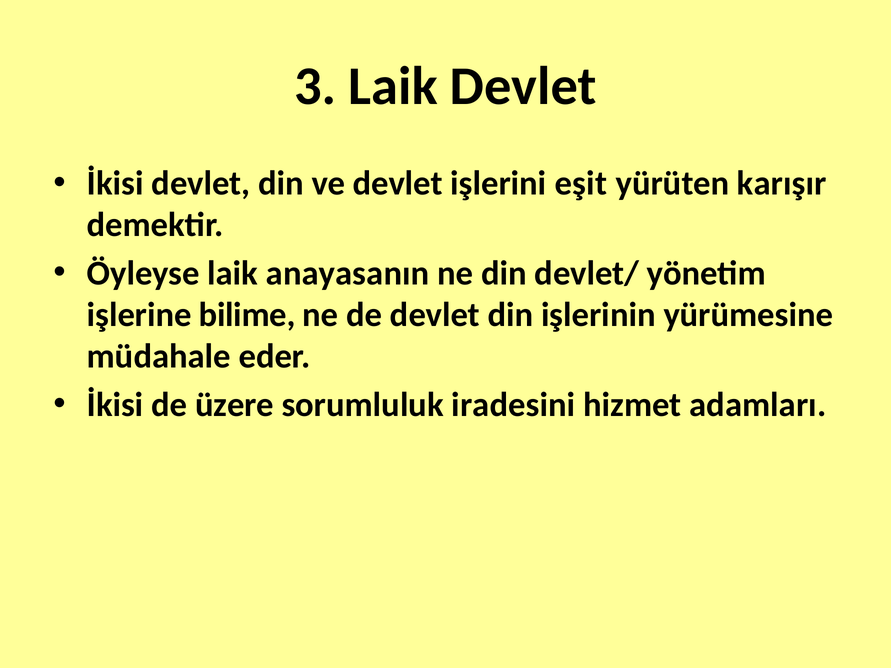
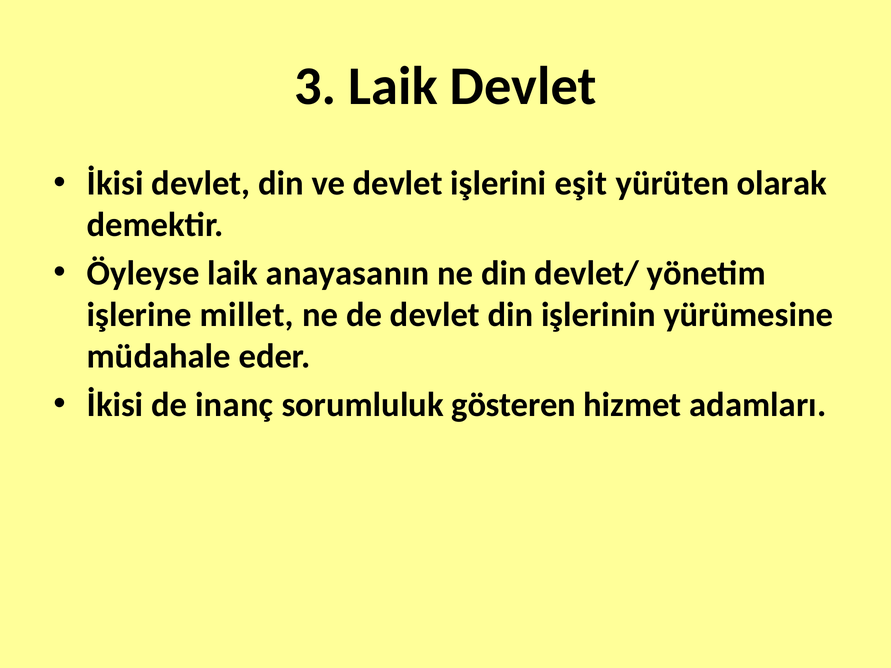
karışır: karışır -> olarak
bilime: bilime -> millet
üzere: üzere -> inanç
iradesini: iradesini -> gösteren
